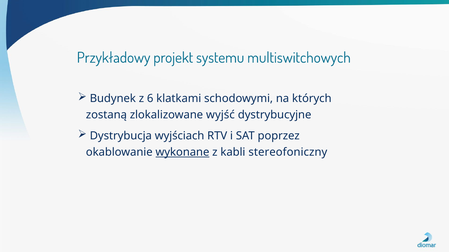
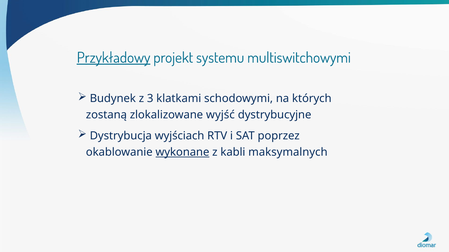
Przykładowy underline: none -> present
multiswitchowych: multiswitchowych -> multiswitchowymi
6: 6 -> 3
stereofoniczny: stereofoniczny -> maksymalnych
